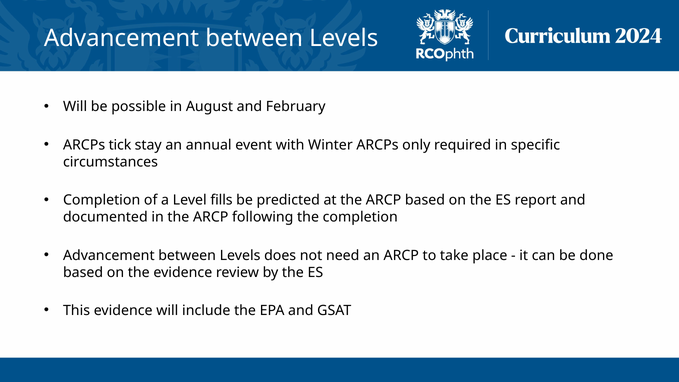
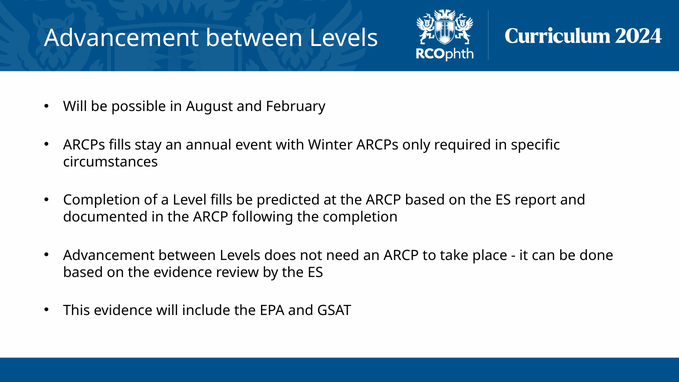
ARCPs tick: tick -> fills
